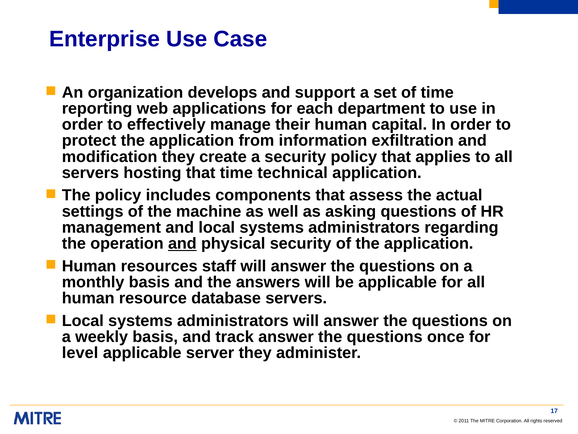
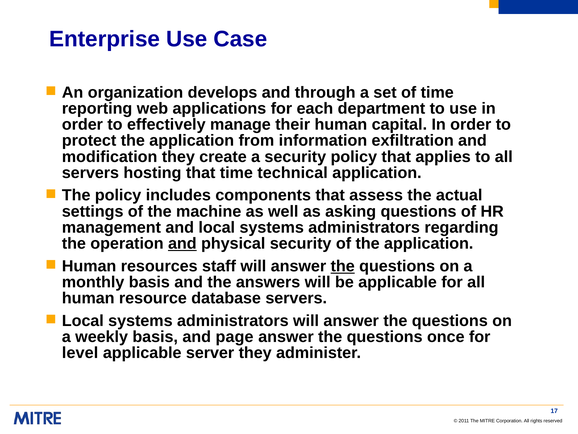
support: support -> through
the at (343, 266) underline: none -> present
track: track -> page
